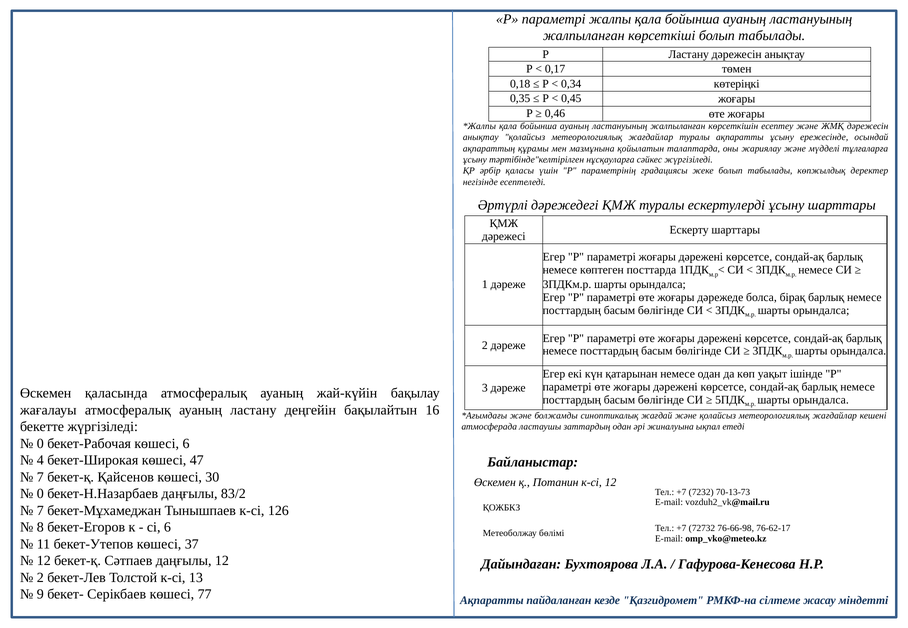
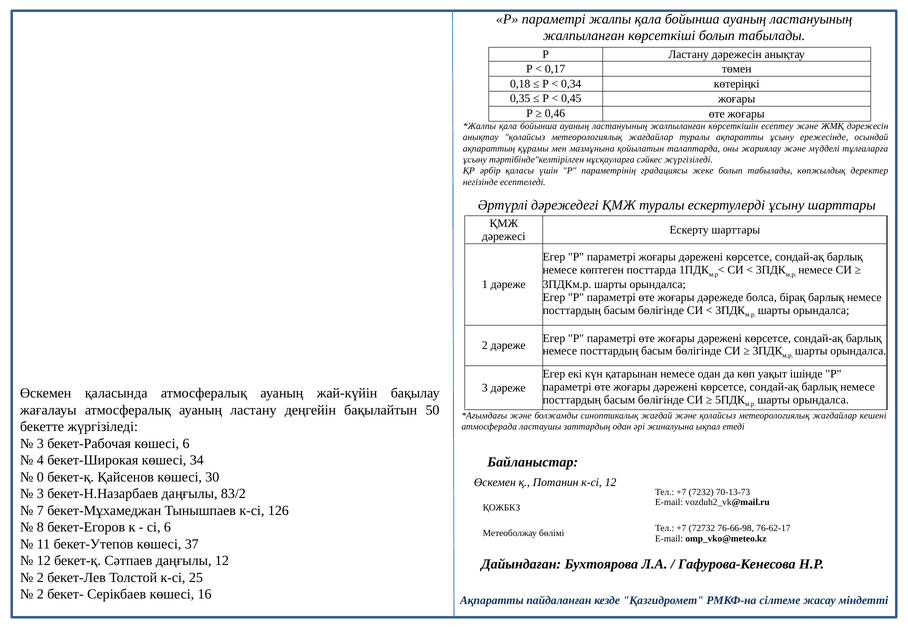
16: 16 -> 50
0 at (40, 444): 0 -> 3
47: 47 -> 34
7 at (40, 478): 7 -> 0
0 at (40, 494): 0 -> 3
13: 13 -> 25
9 at (40, 595): 9 -> 2
77: 77 -> 16
